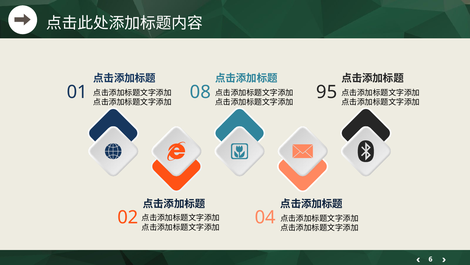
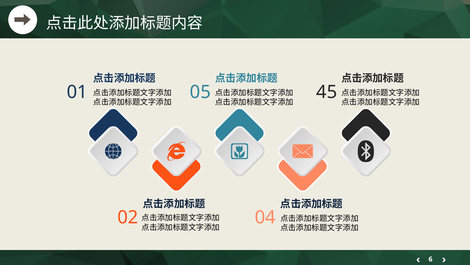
08: 08 -> 05
95: 95 -> 45
